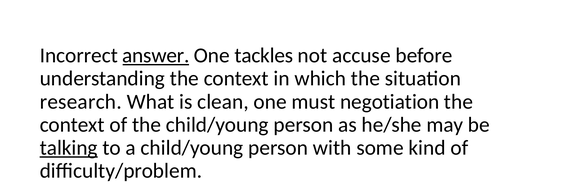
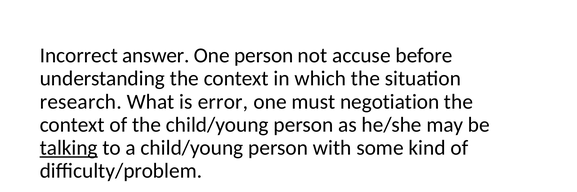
answer underline: present -> none
One tackles: tackles -> person
clean: clean -> error
